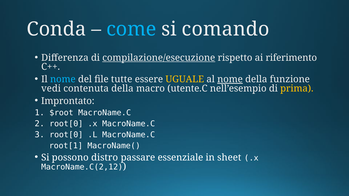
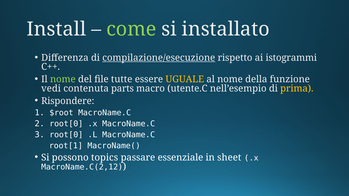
Conda: Conda -> Install
come colour: light blue -> light green
comando: comando -> installato
riferimento: riferimento -> istogrammi
nome at (63, 79) colour: light blue -> light green
nome at (230, 79) underline: present -> none
contenuta della: della -> parts
Improntato: Improntato -> Rispondere
distro: distro -> topics
